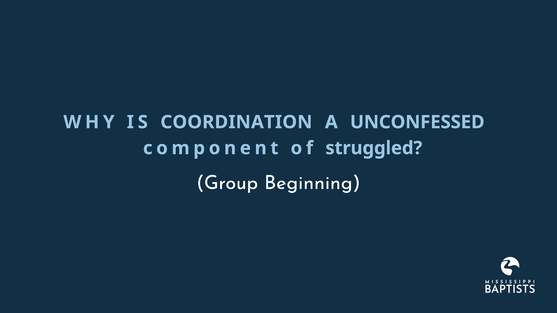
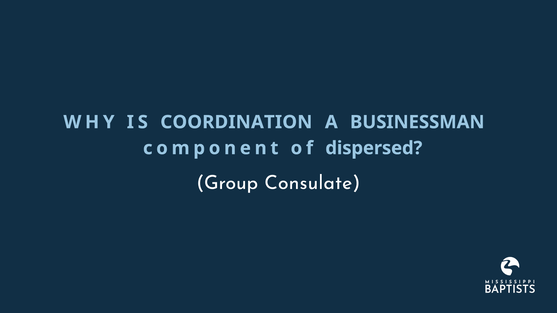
UNCONFESSED: UNCONFESSED -> BUSINESSMAN
struggled: struggled -> dispersed
Beginning: Beginning -> Consulate
